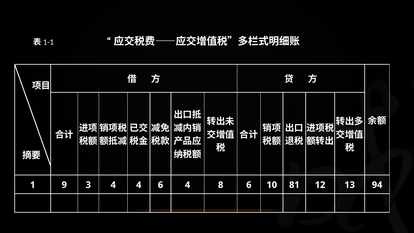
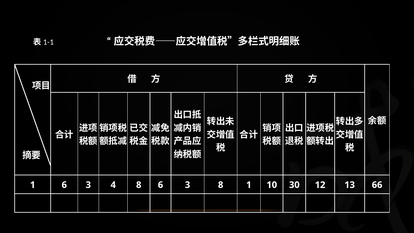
1 9: 9 -> 6
4 4: 4 -> 8
4 at (188, 185): 4 -> 3
8 6: 6 -> 1
81: 81 -> 30
94: 94 -> 66
